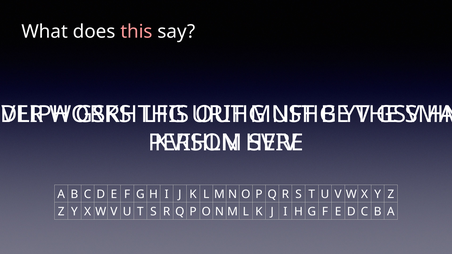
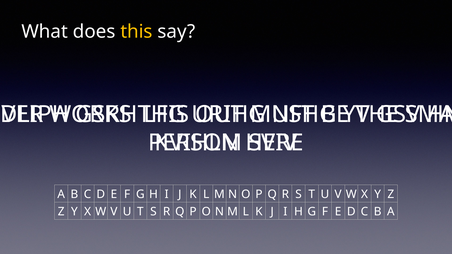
this at (137, 32) colour: pink -> yellow
